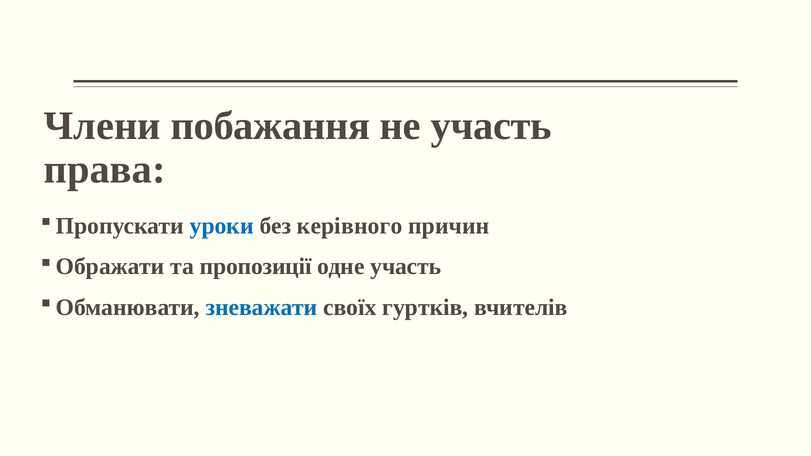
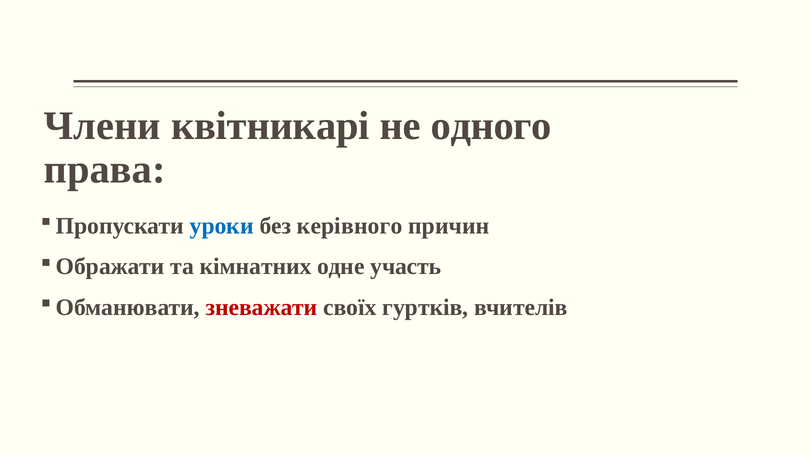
побажання: побажання -> квітникарі
не участь: участь -> одного
пропозиції: пропозиції -> кімнатних
зневажати colour: blue -> red
